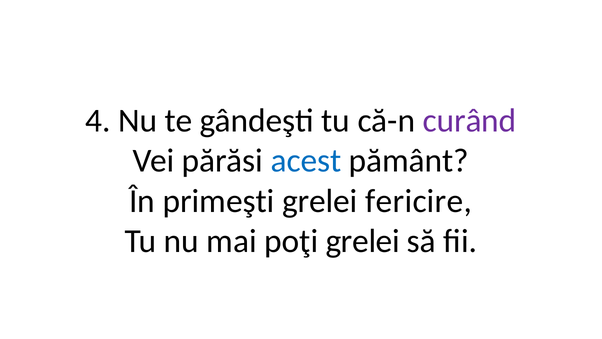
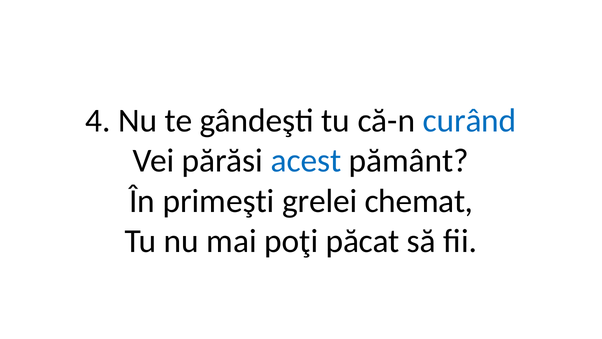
curând colour: purple -> blue
fericire: fericire -> chemat
poţi grelei: grelei -> păcat
